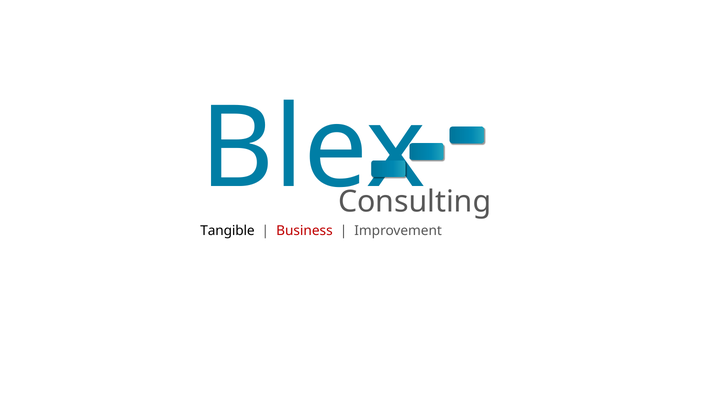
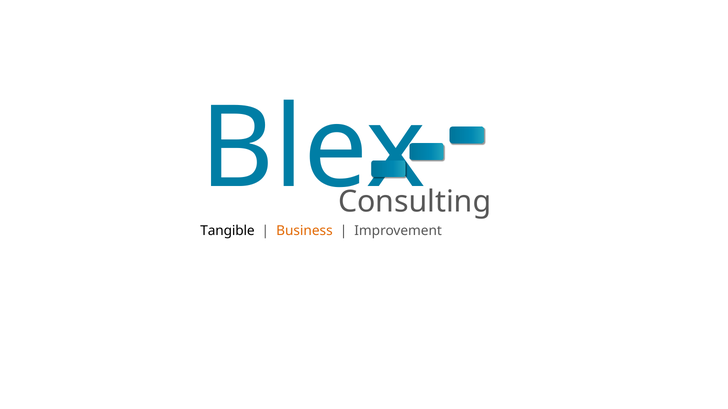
Business colour: red -> orange
